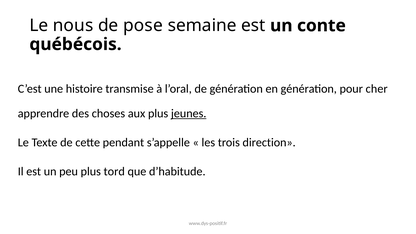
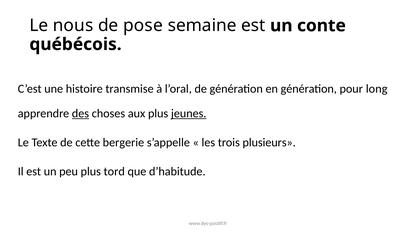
cher: cher -> long
des underline: none -> present
pendant: pendant -> bergerie
direction: direction -> plusieurs
